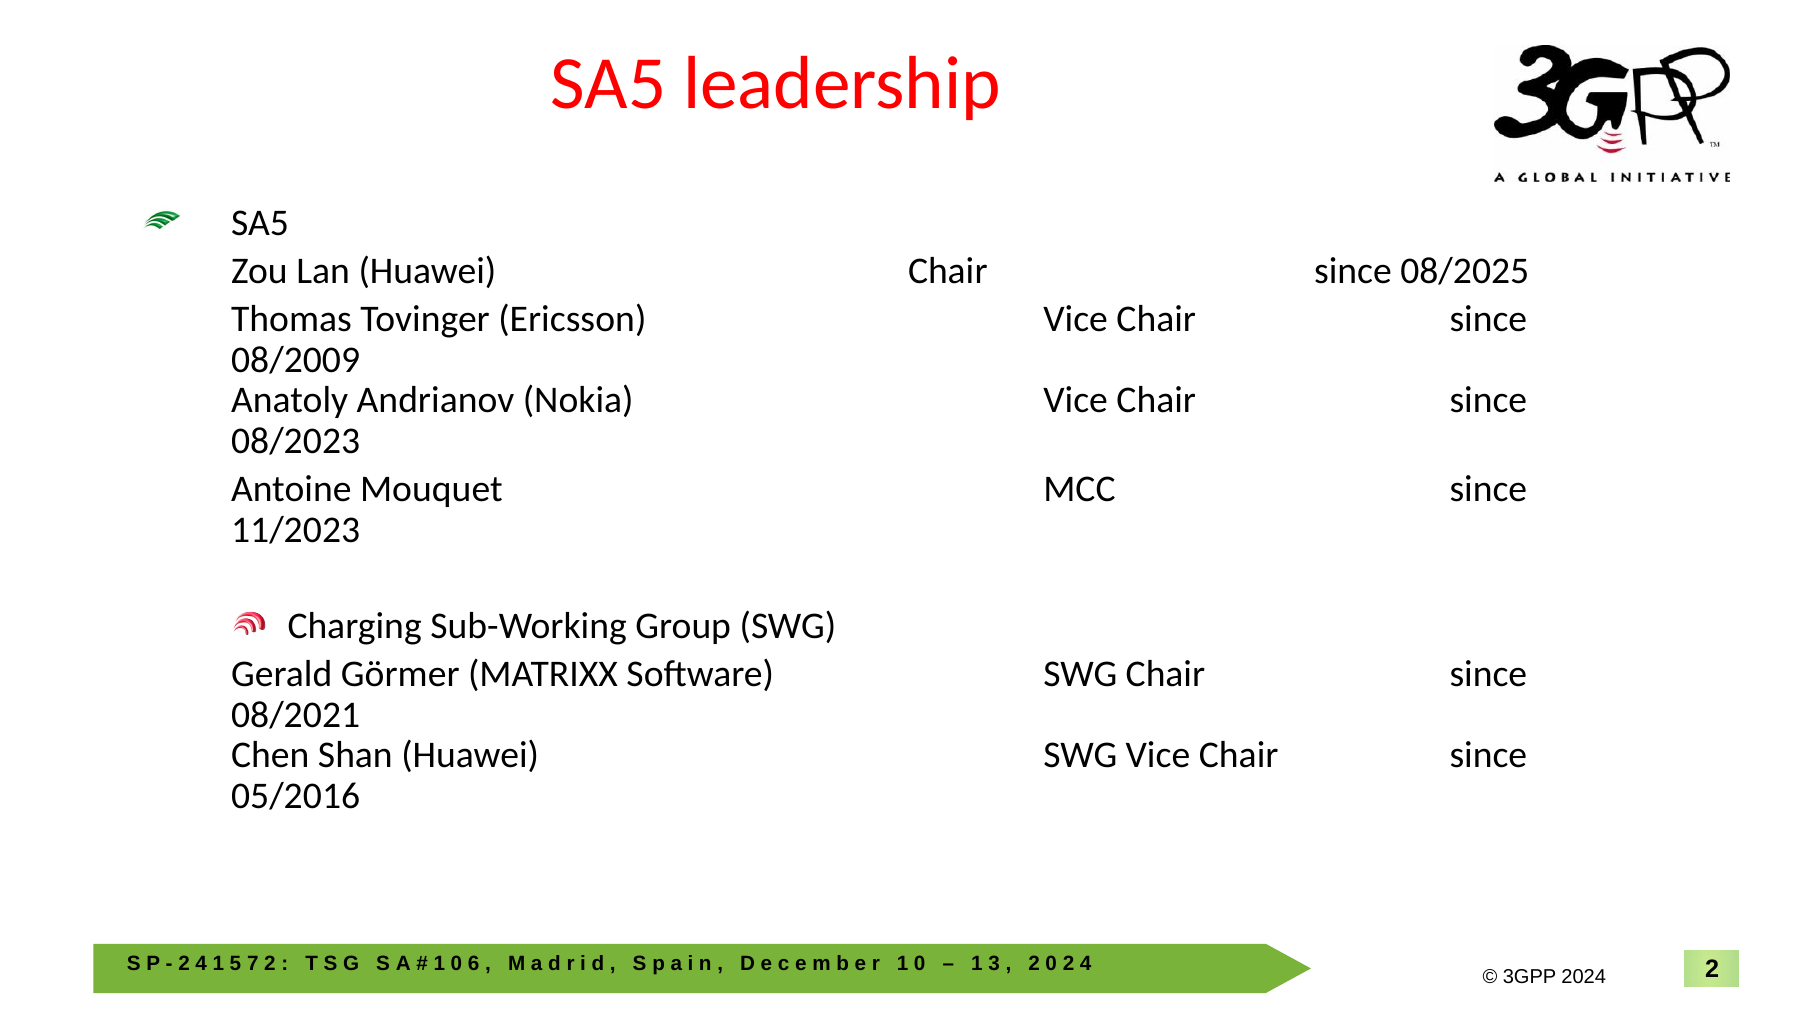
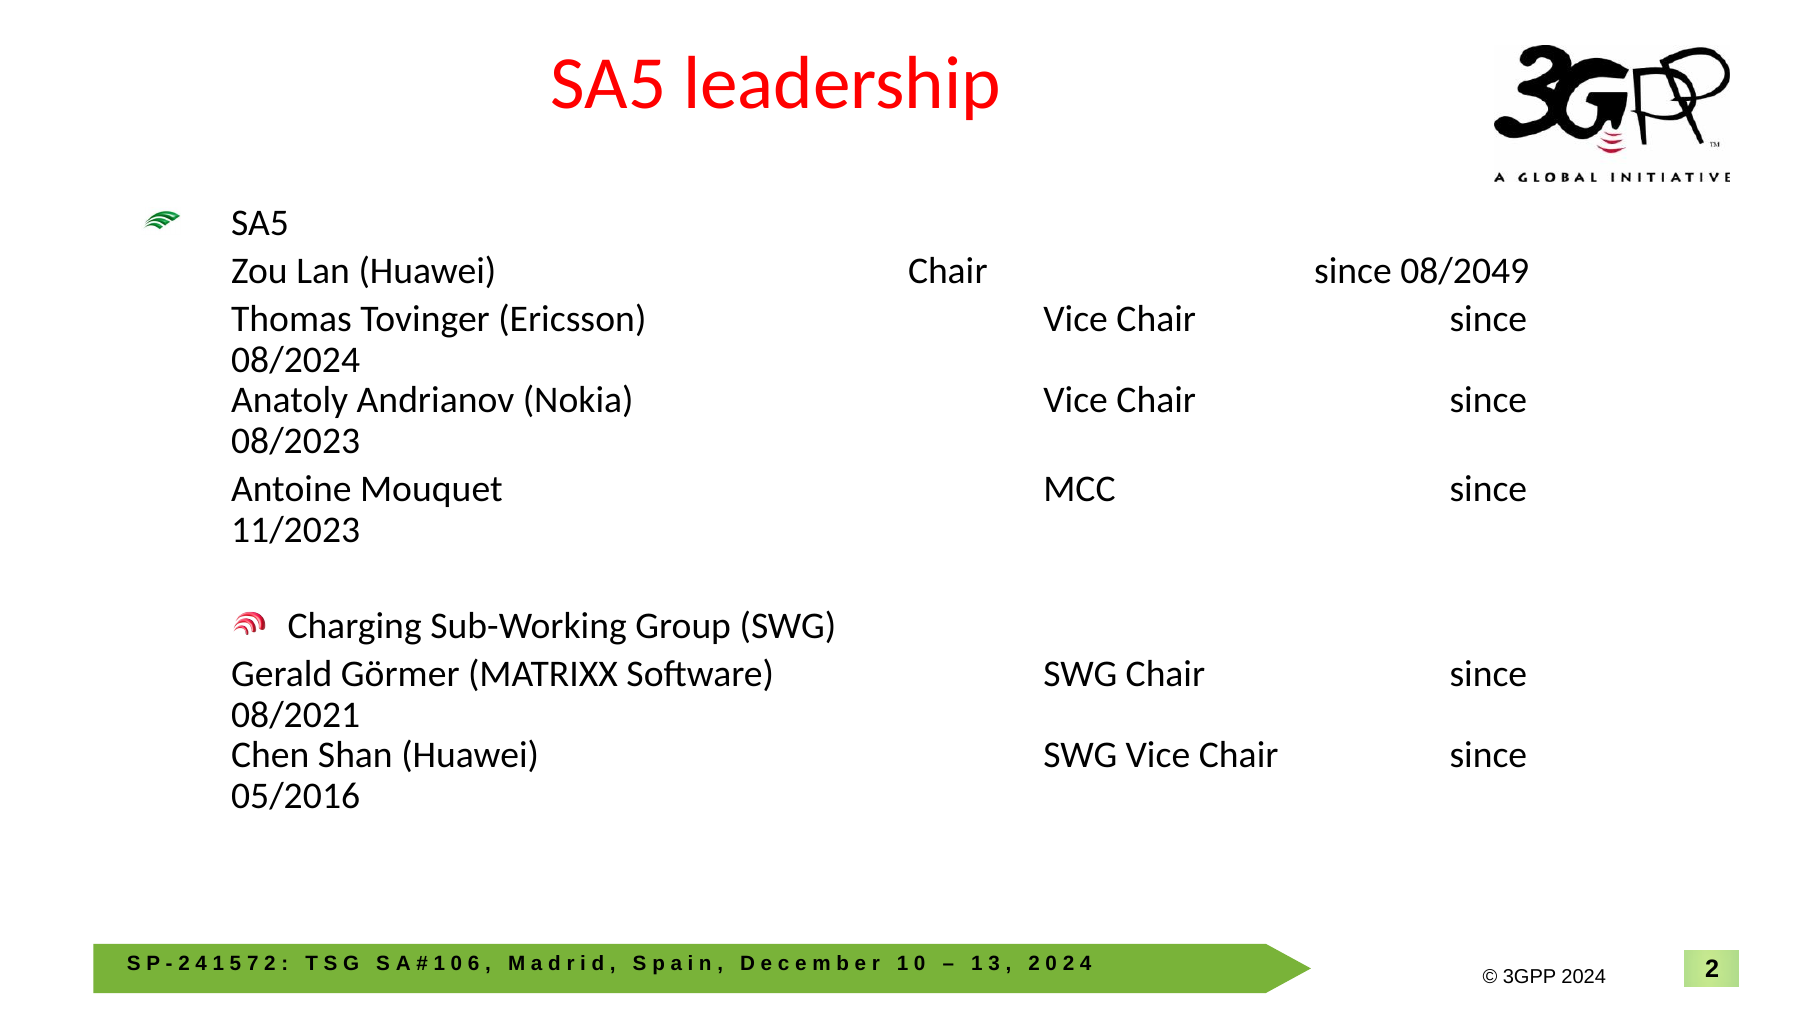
08/2025: 08/2025 -> 08/2049
08/2009: 08/2009 -> 08/2024
